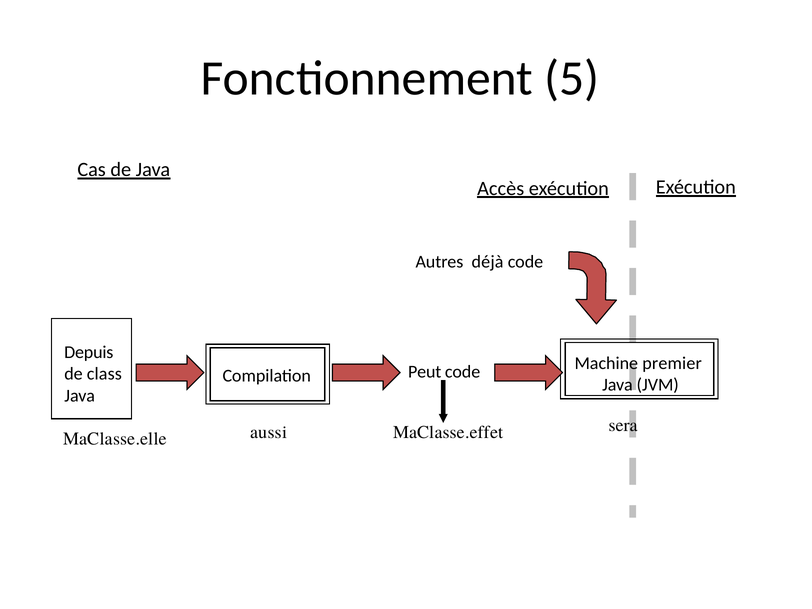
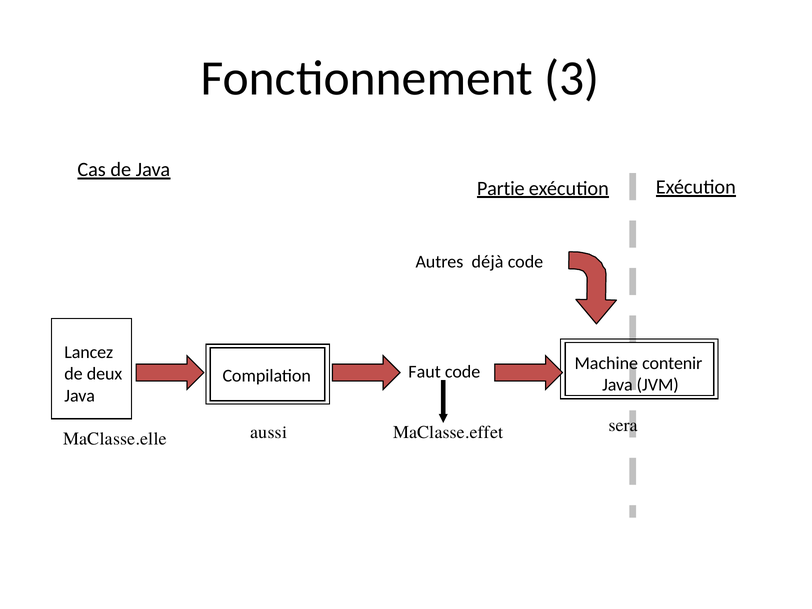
5: 5 -> 3
Accès: Accès -> Partie
Depuis: Depuis -> Lancez
premier: premier -> contenir
Peut: Peut -> Faut
class: class -> deux
